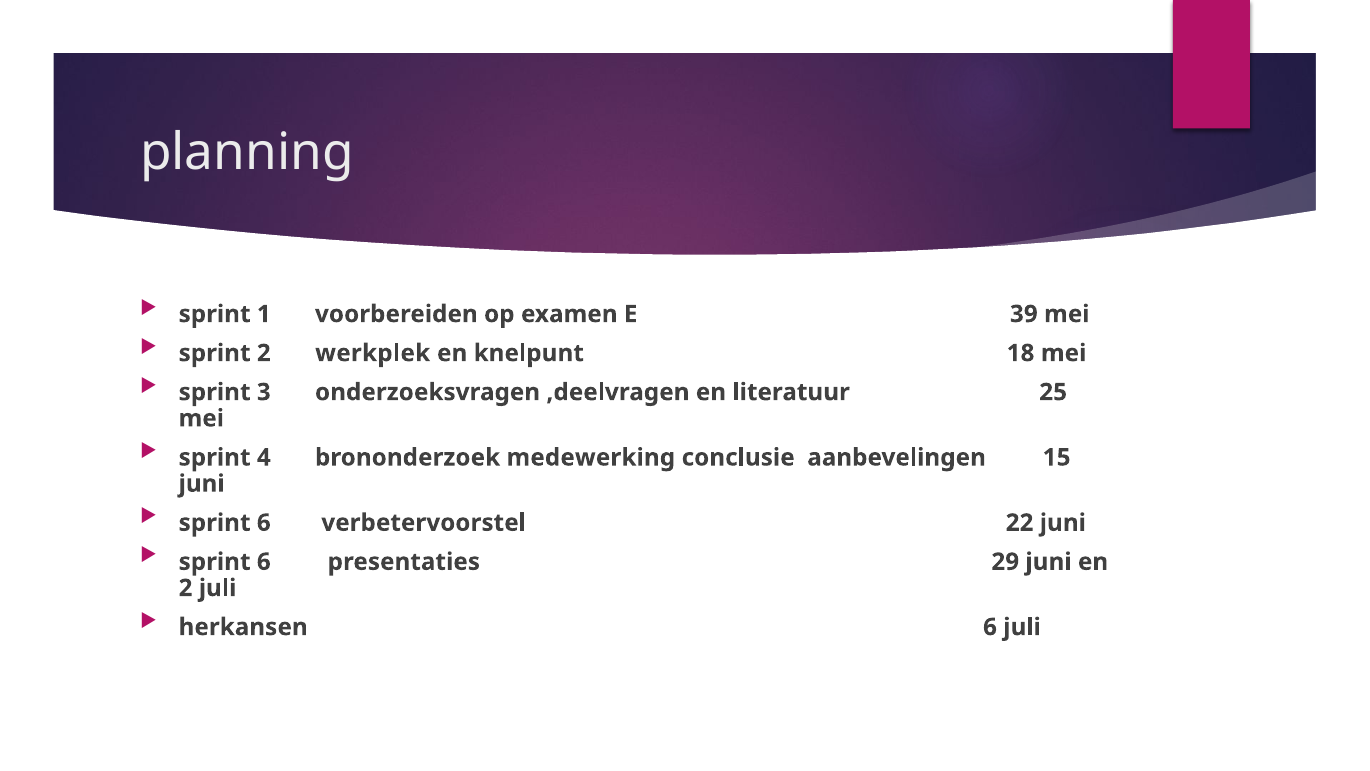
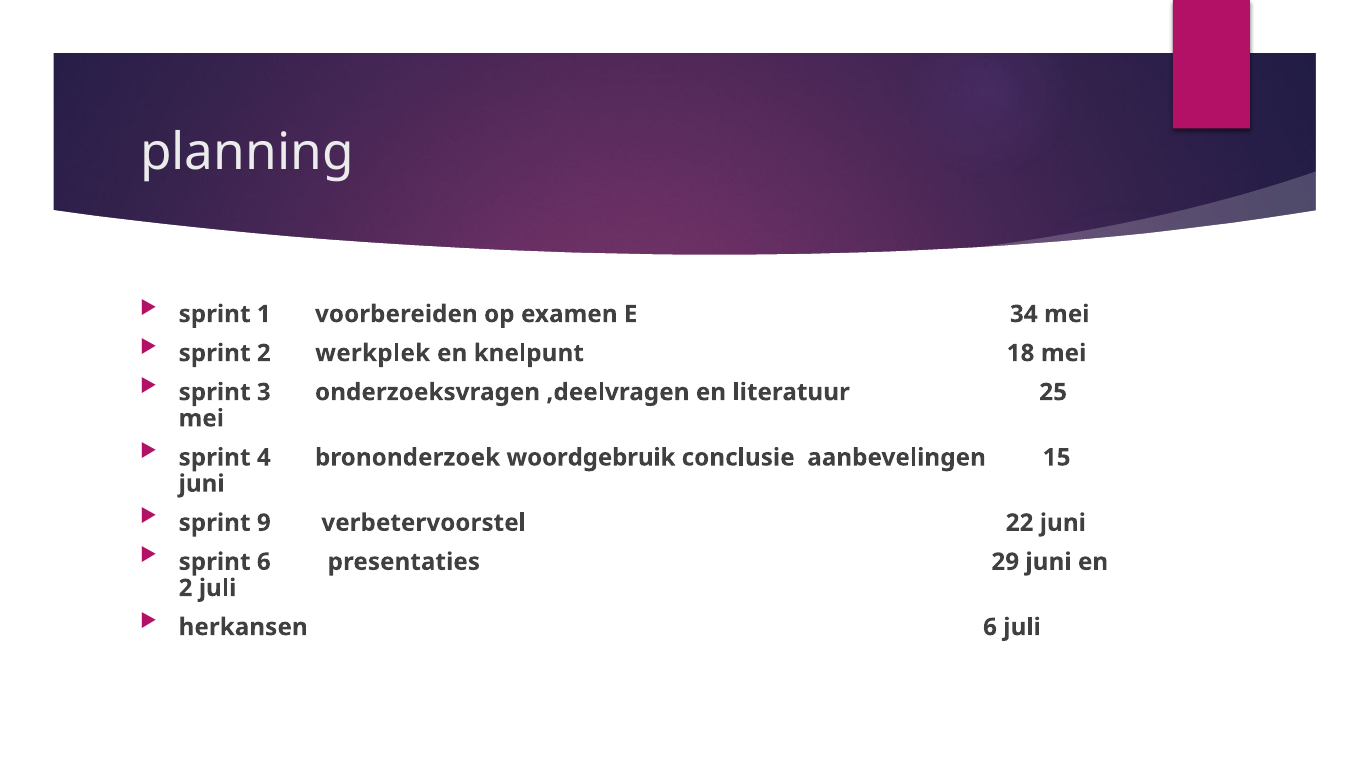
39: 39 -> 34
medewerking: medewerking -> woordgebruik
6 at (264, 523): 6 -> 9
